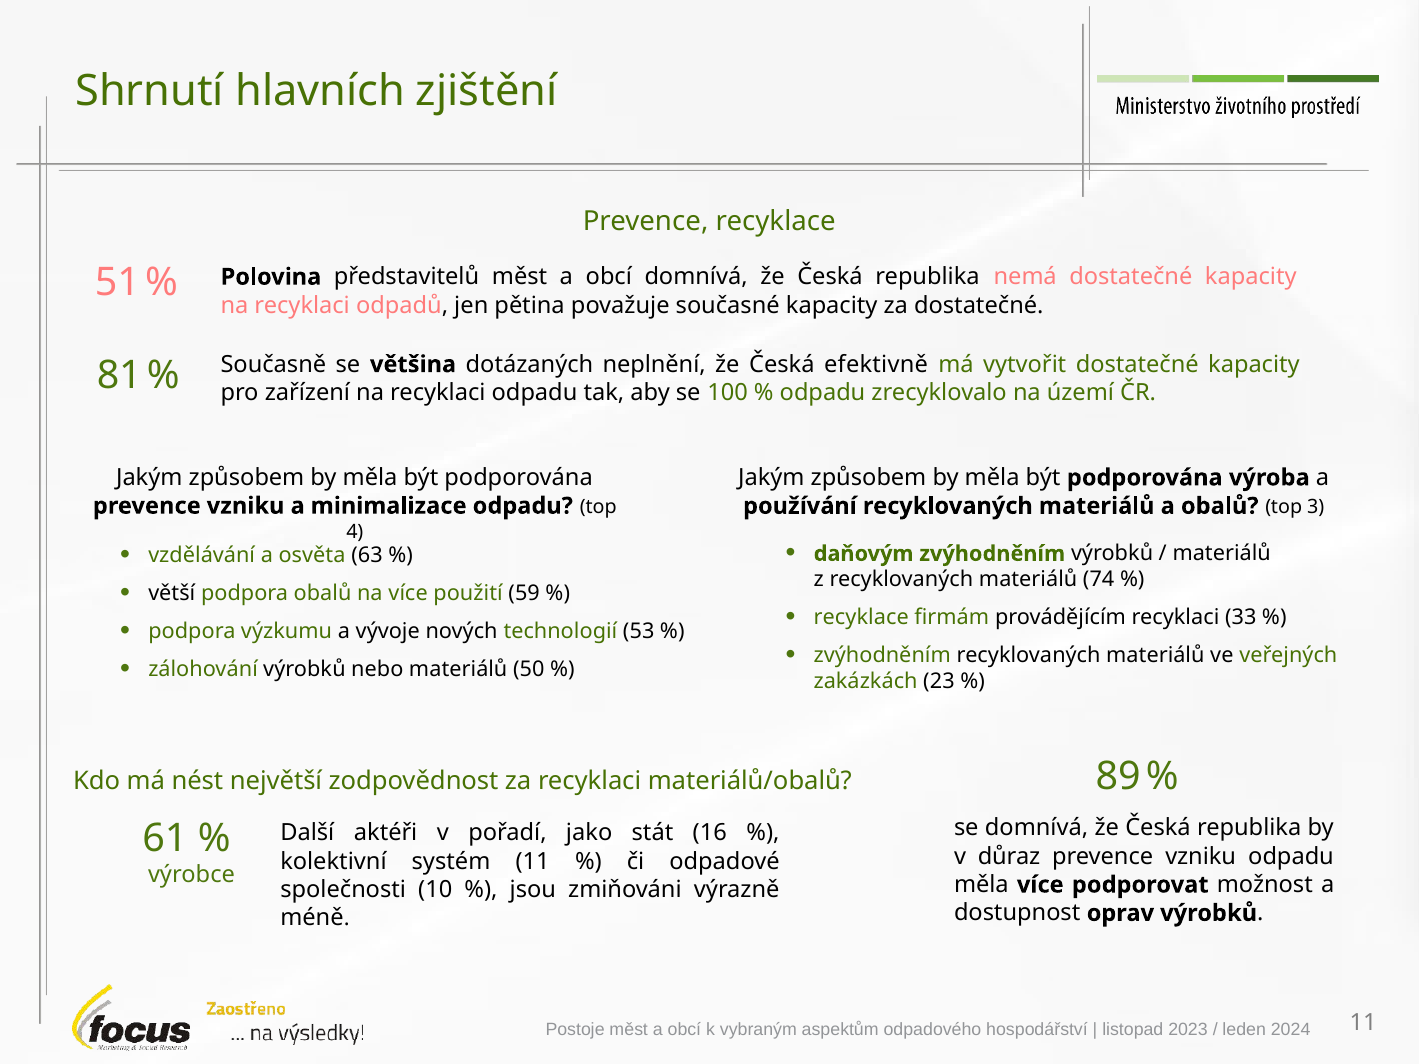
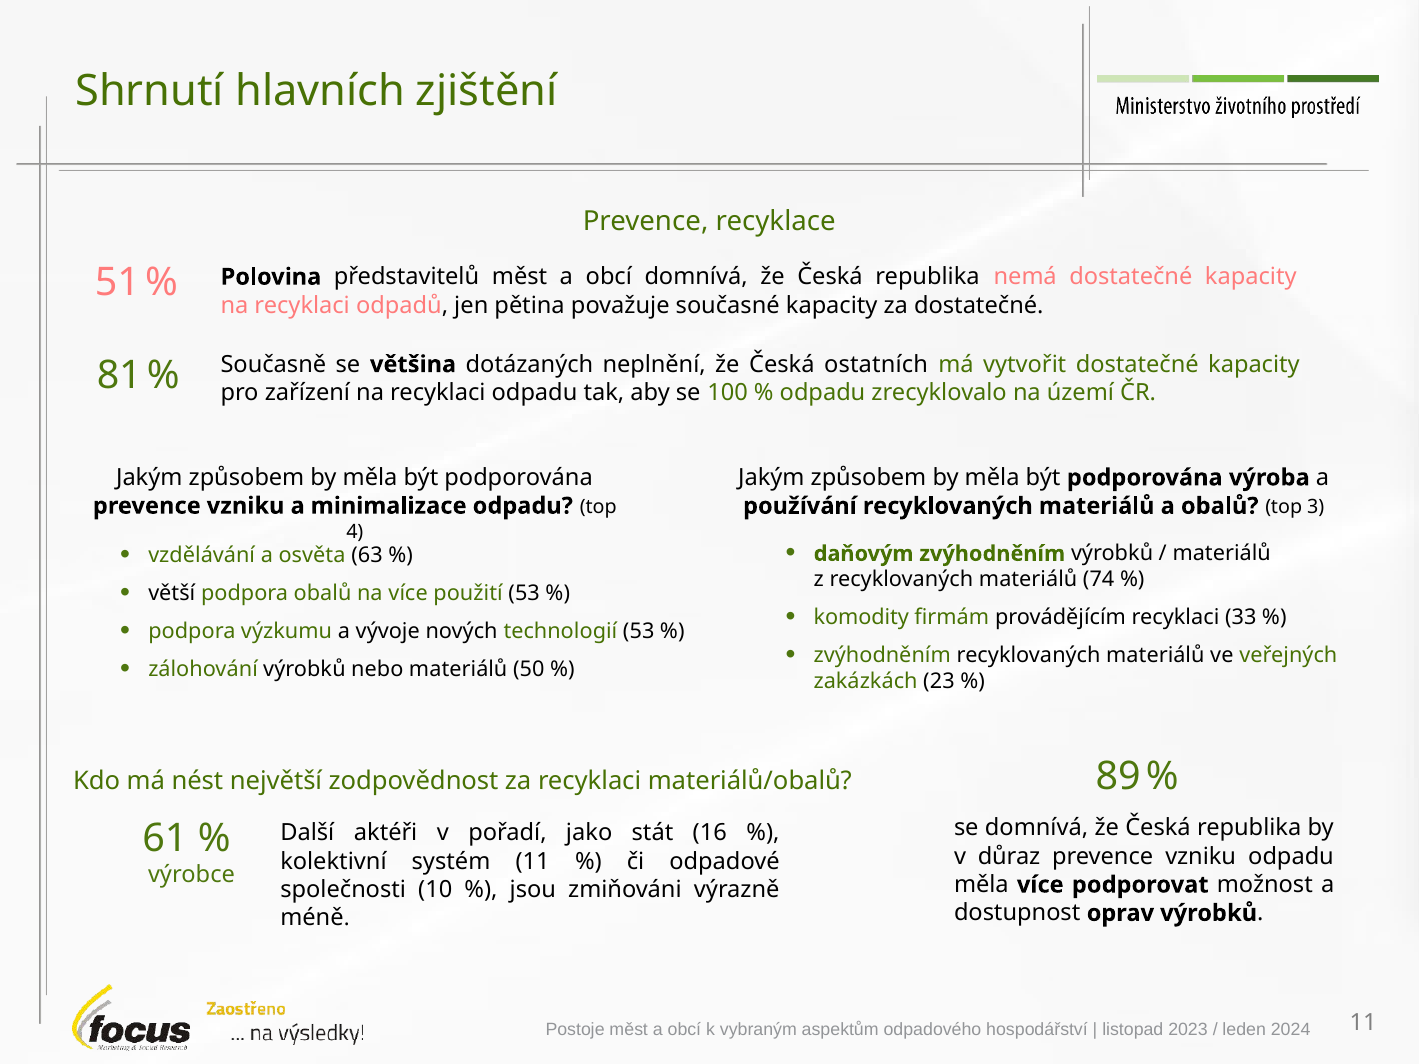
efektivně: efektivně -> ostatních
použití 59: 59 -> 53
recyklace at (861, 618): recyklace -> komodity
